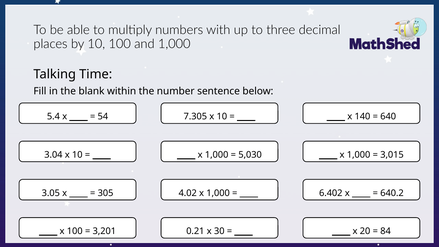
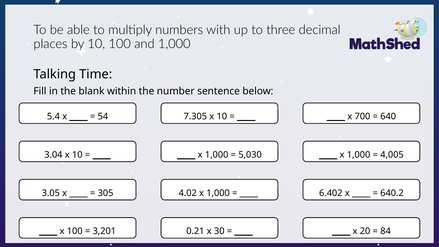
140: 140 -> 700
3,015: 3,015 -> 4,005
